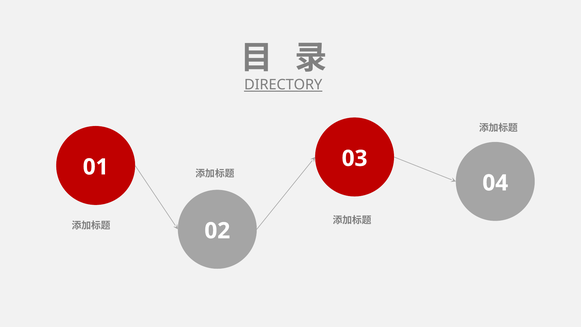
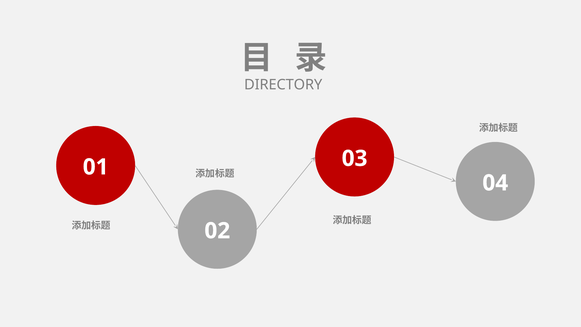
DIRECTORY underline: present -> none
